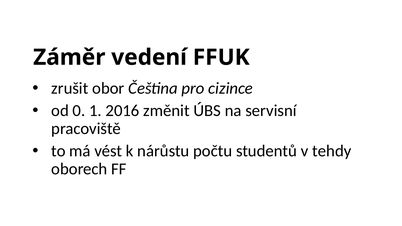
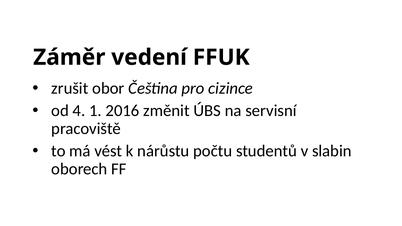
0: 0 -> 4
tehdy: tehdy -> slabin
